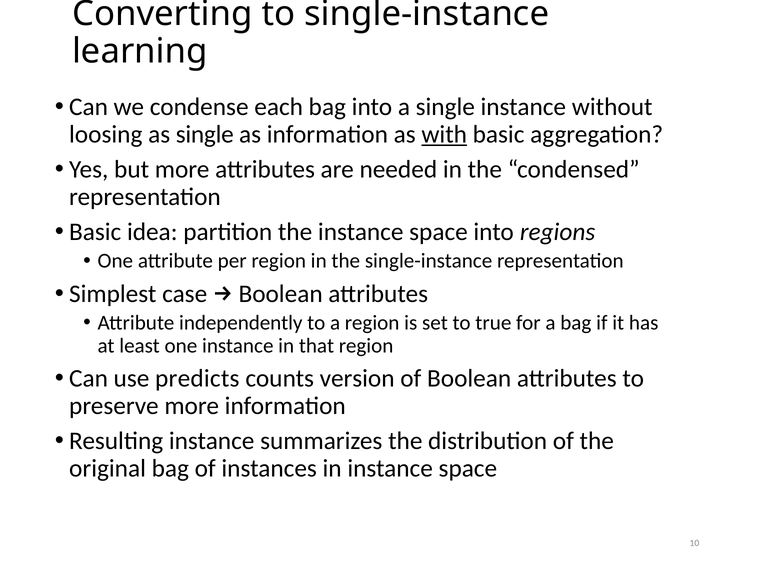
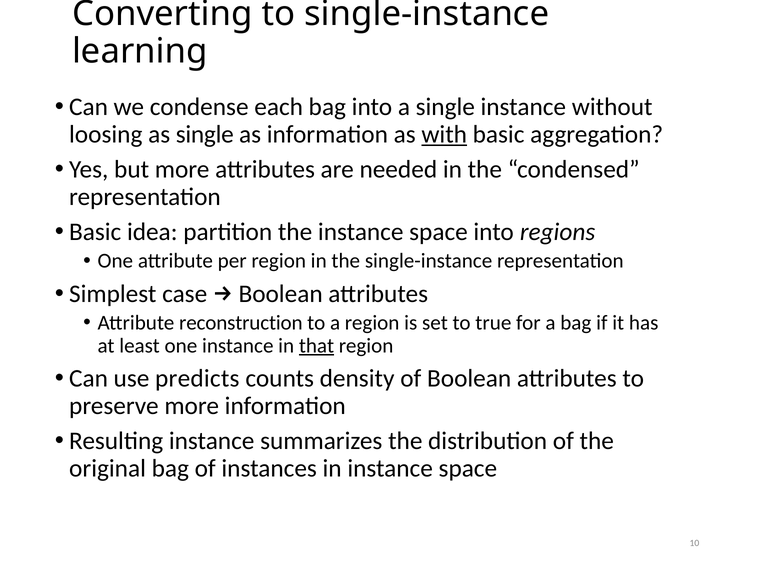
independently: independently -> reconstruction
that underline: none -> present
version: version -> density
